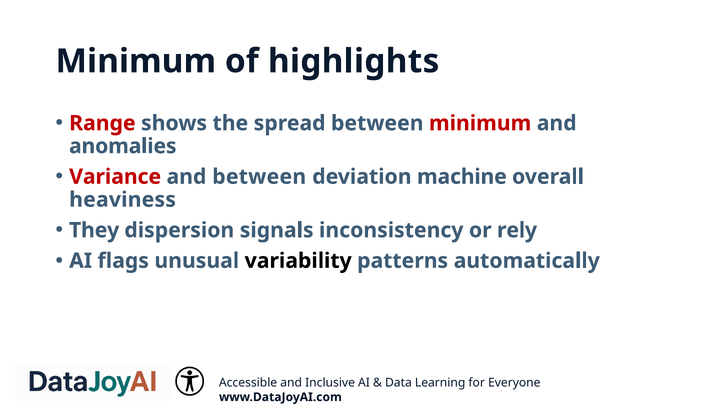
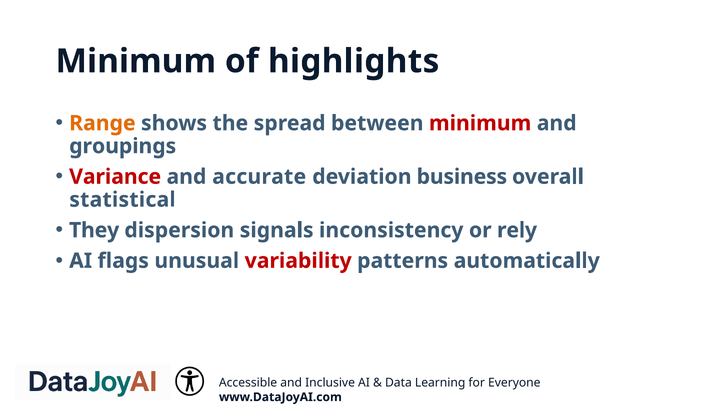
Range colour: red -> orange
anomalies: anomalies -> groupings
and between: between -> accurate
machine: machine -> business
heaviness: heaviness -> statistical
variability colour: black -> red
